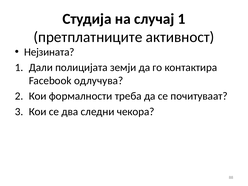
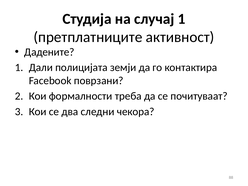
Нејзината: Нејзината -> Дадените
одлучува: одлучува -> поврзани
